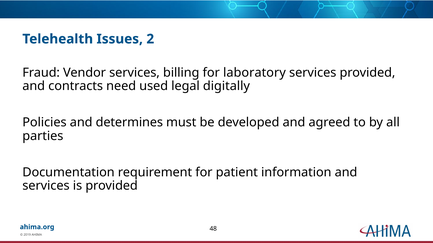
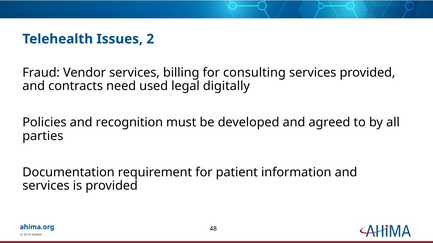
laboratory: laboratory -> consulting
determines: determines -> recognition
